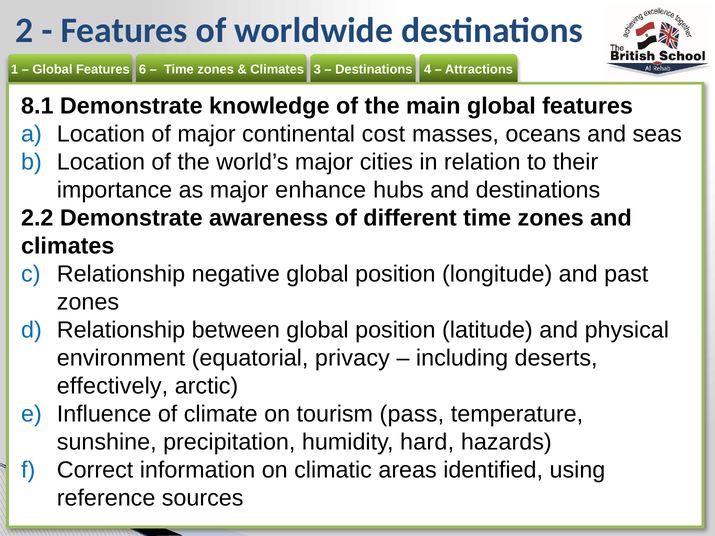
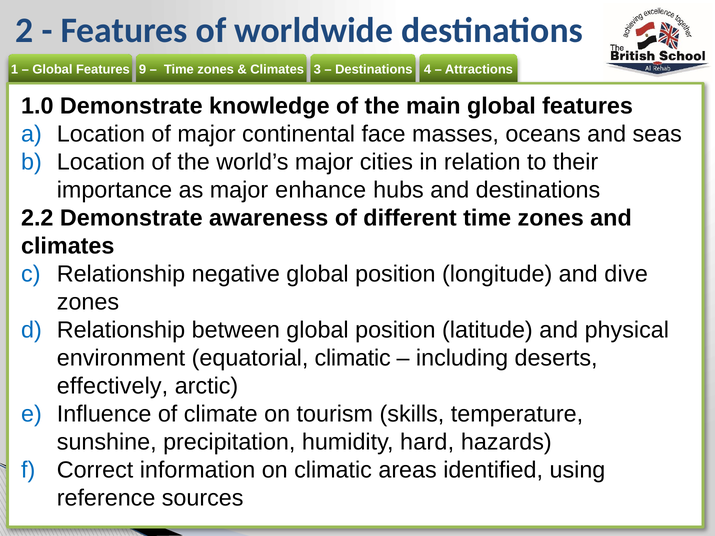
6: 6 -> 9
8.1: 8.1 -> 1.0
cost: cost -> face
past: past -> dive
equatorial privacy: privacy -> climatic
pass: pass -> skills
